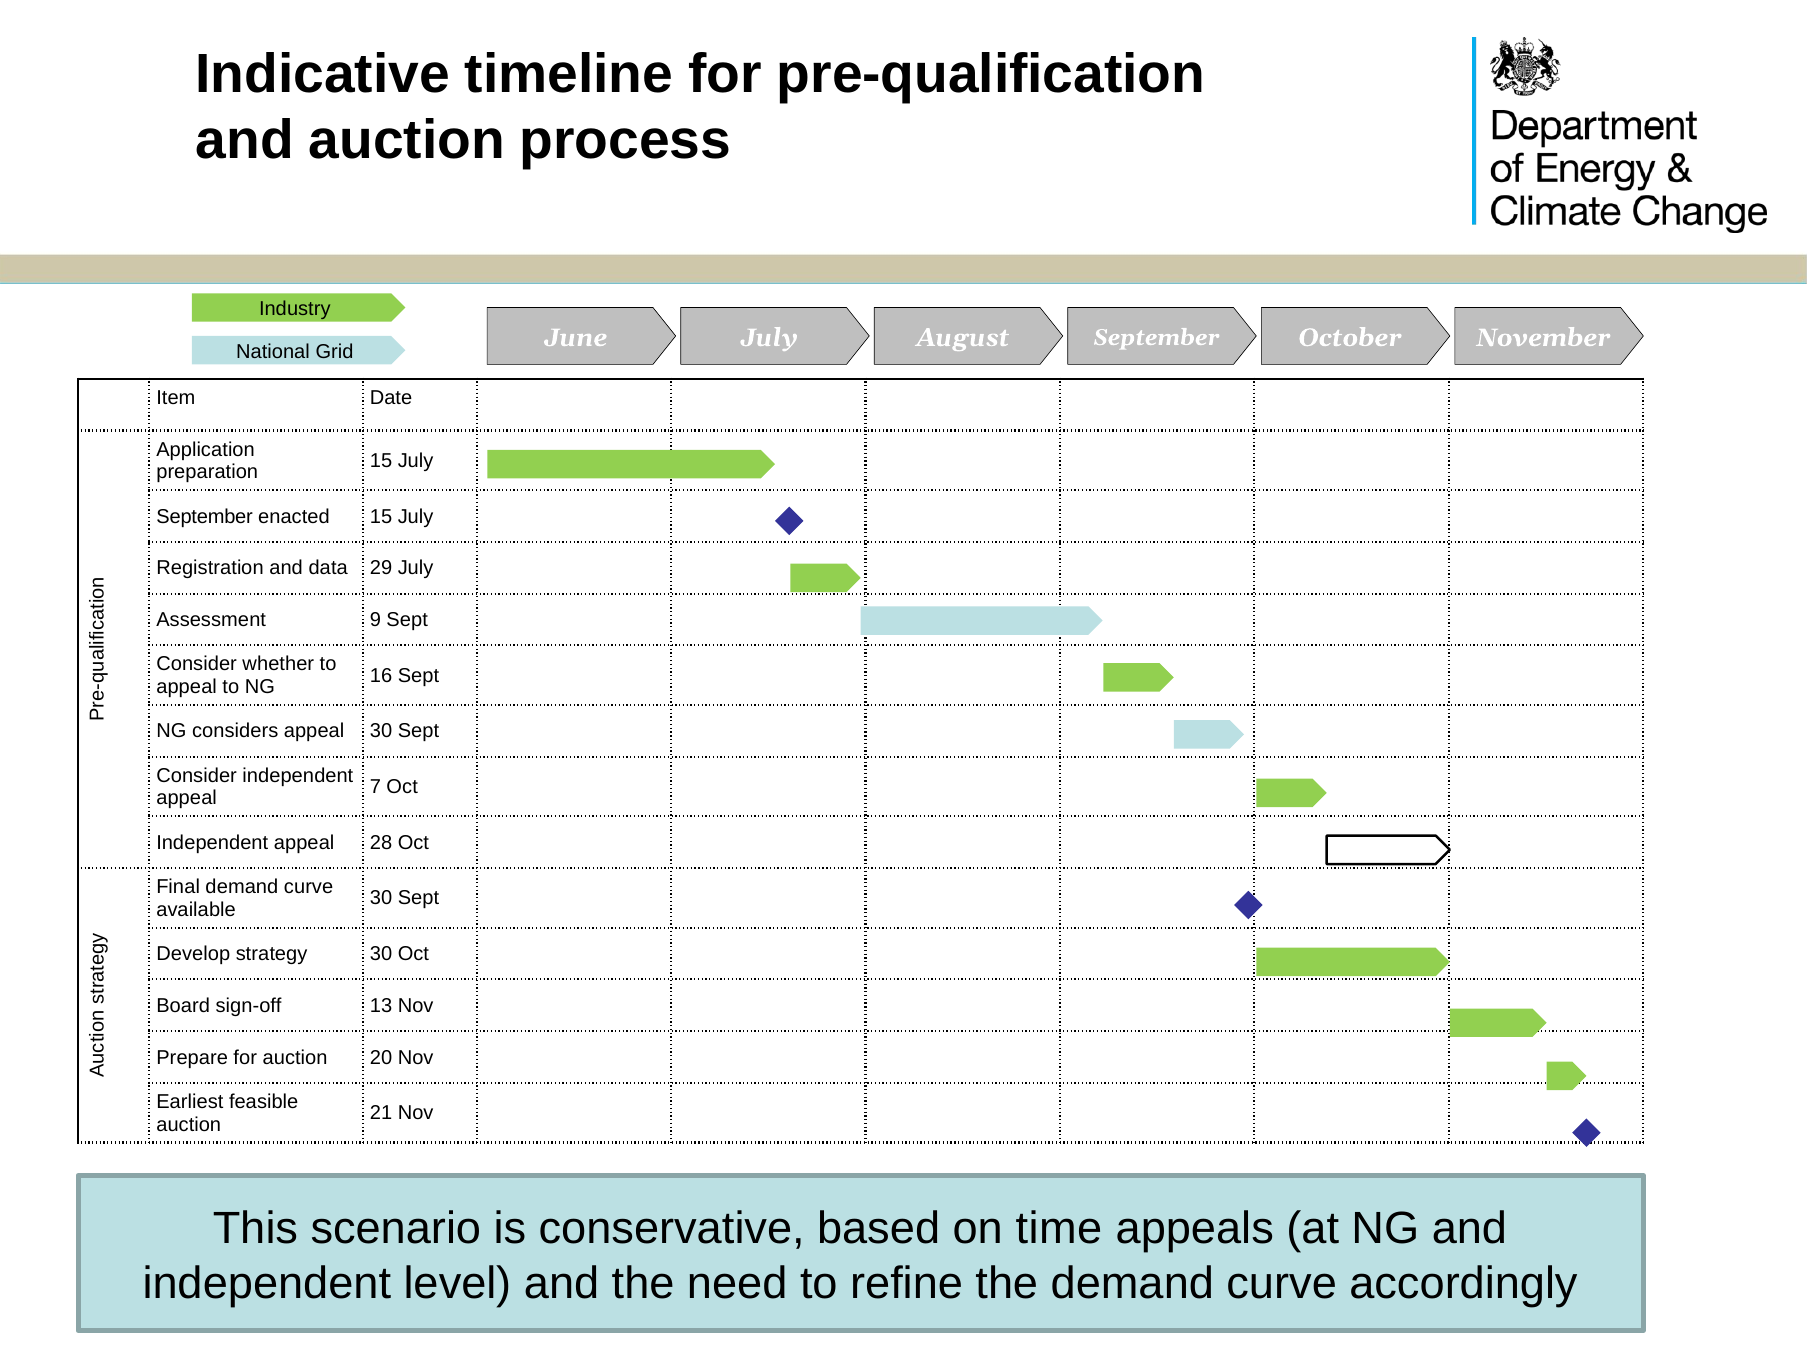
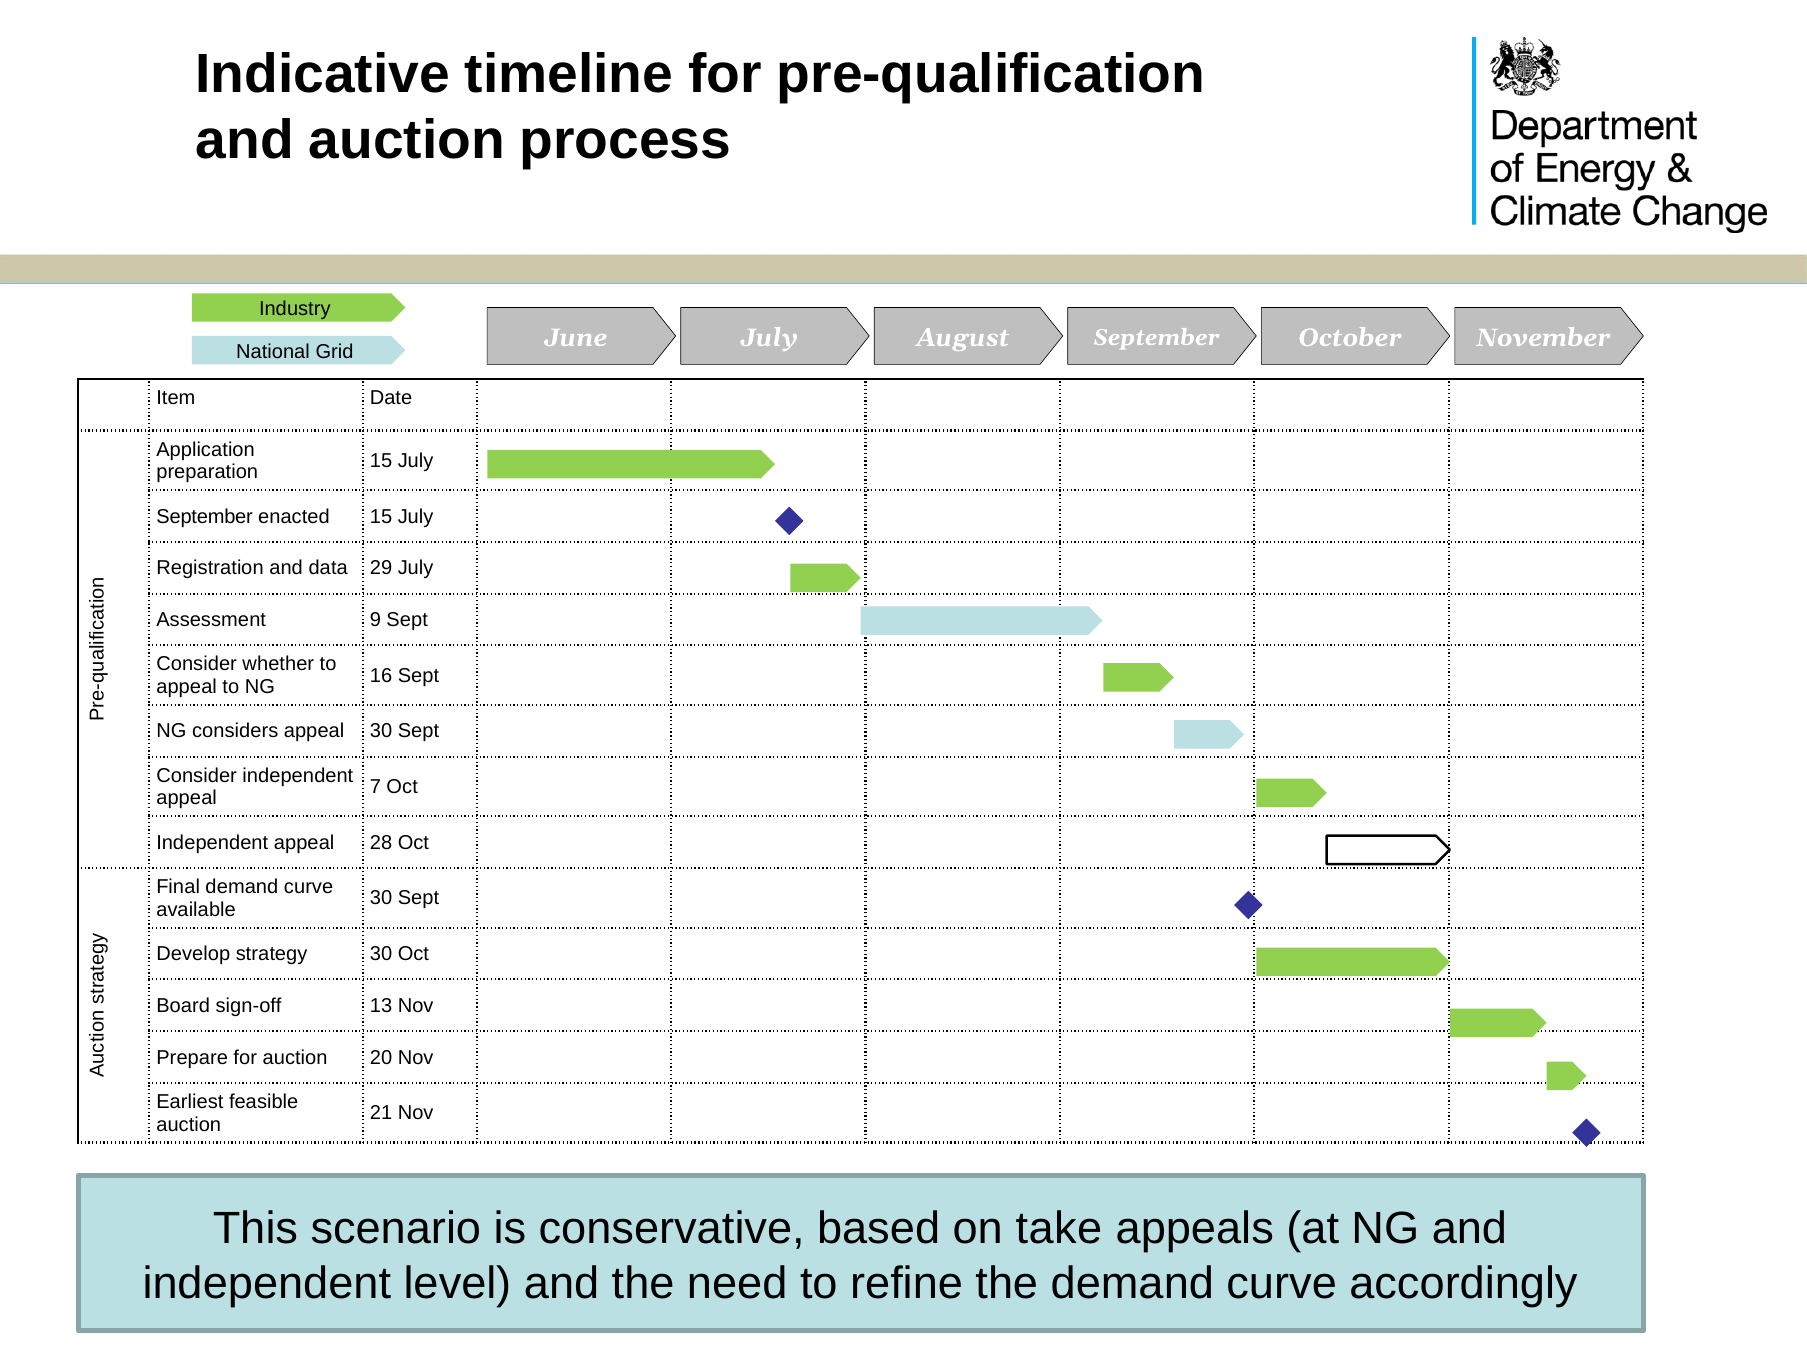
time: time -> take
